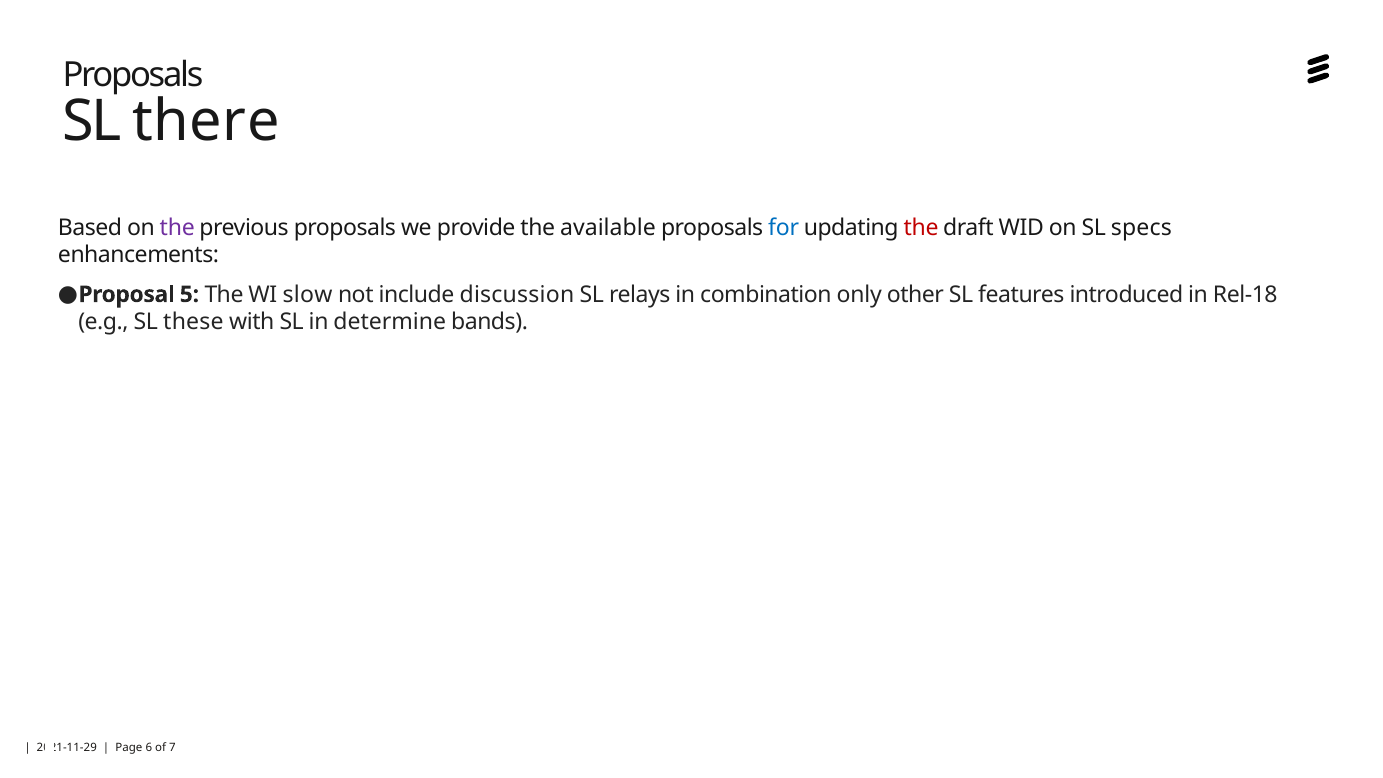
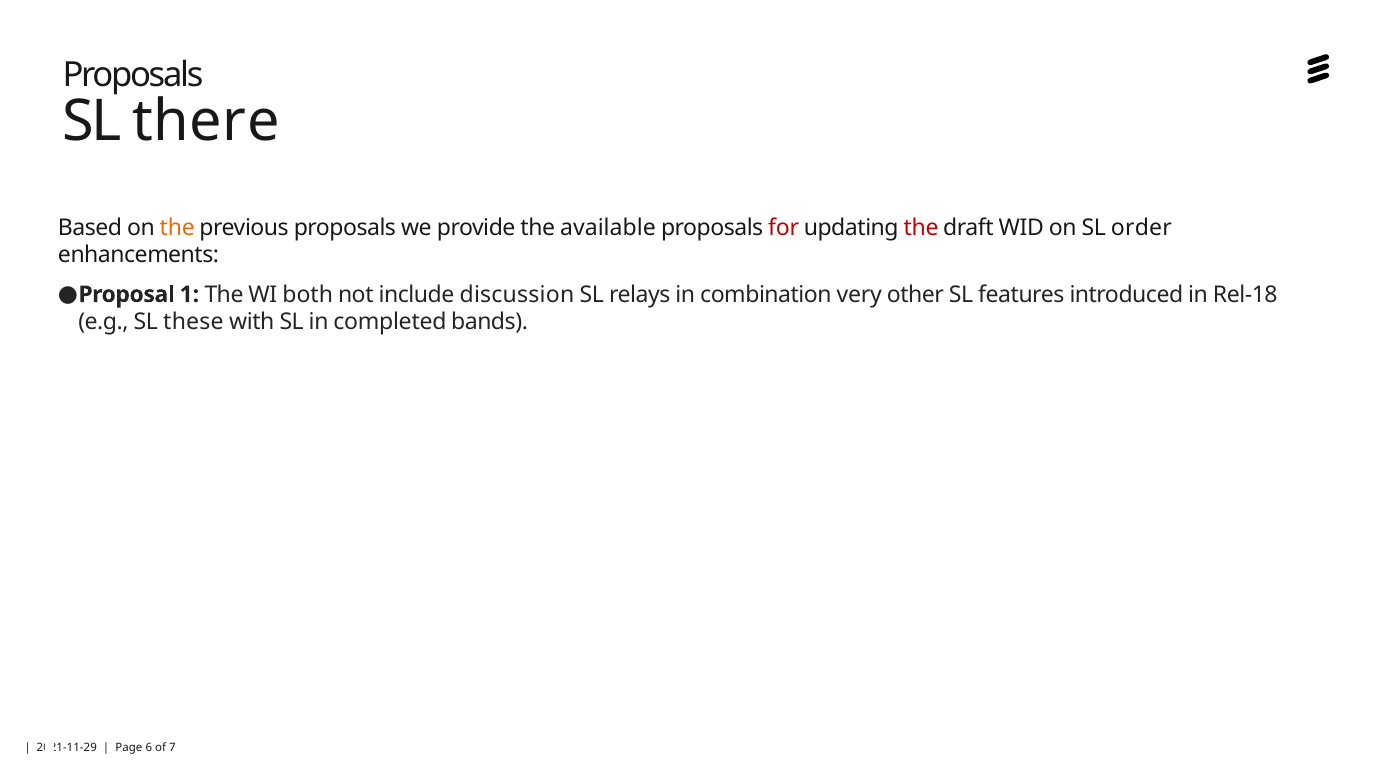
the at (177, 228) colour: purple -> orange
for colour: blue -> red
specs: specs -> order
5: 5 -> 1
slow: slow -> both
only: only -> very
determine: determine -> completed
